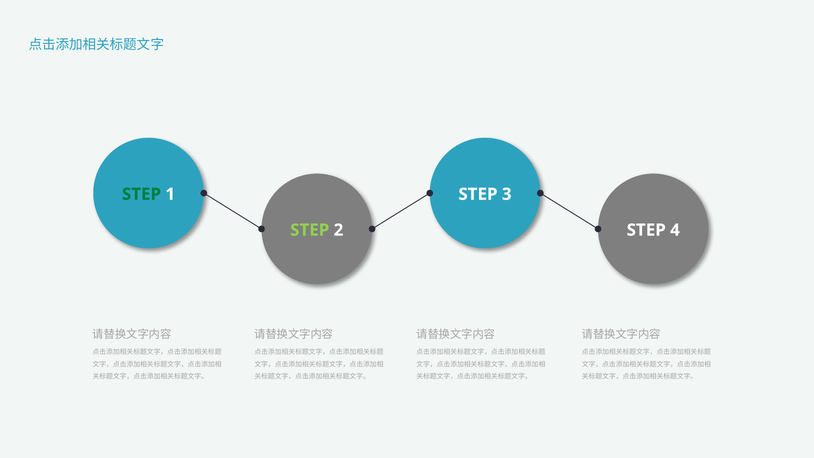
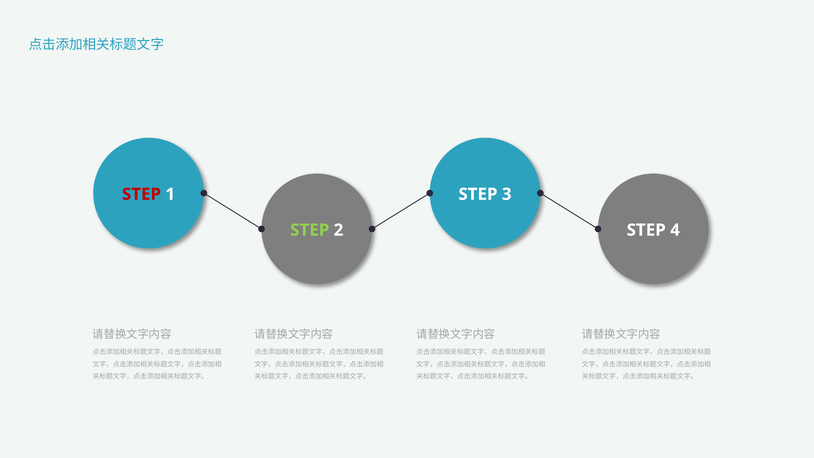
STEP at (141, 194) colour: green -> red
